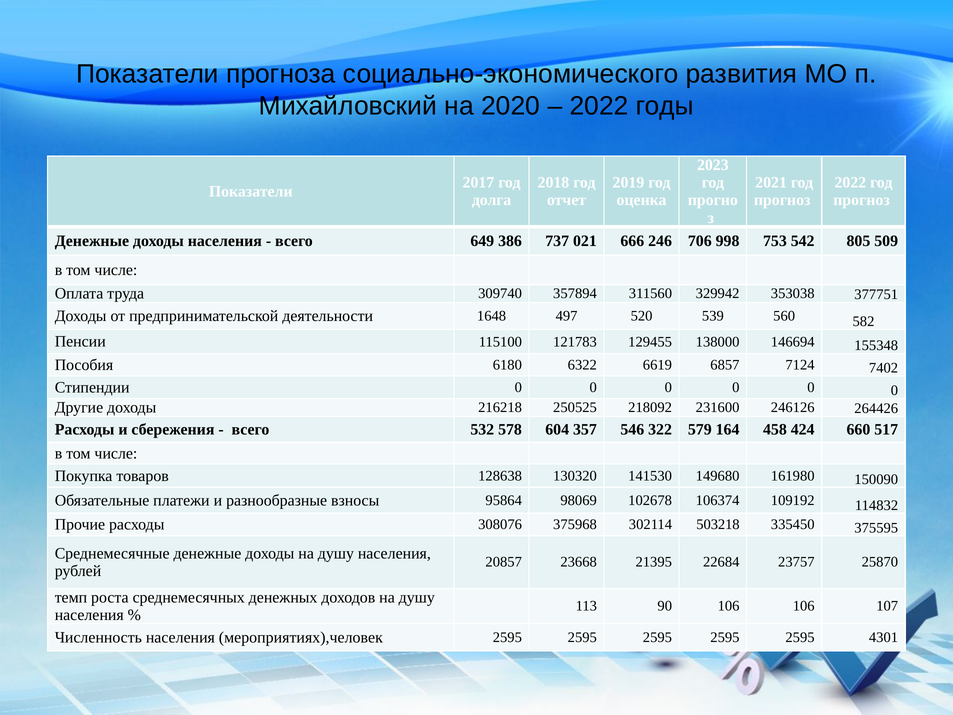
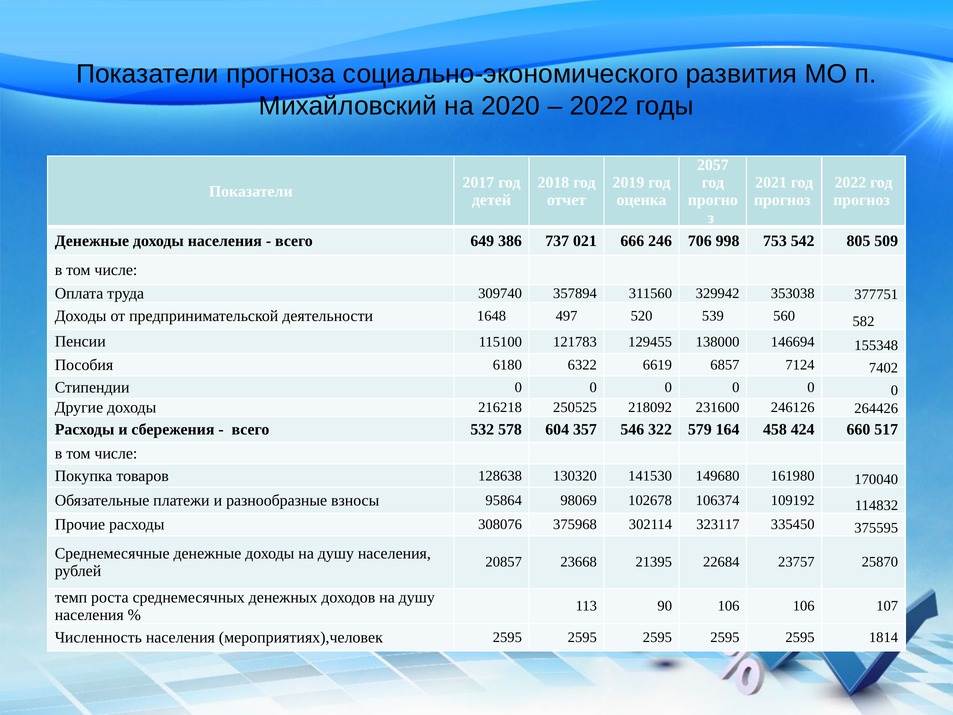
2023: 2023 -> 2057
долга: долга -> детей
150090: 150090 -> 170040
503218: 503218 -> 323117
4301: 4301 -> 1814
